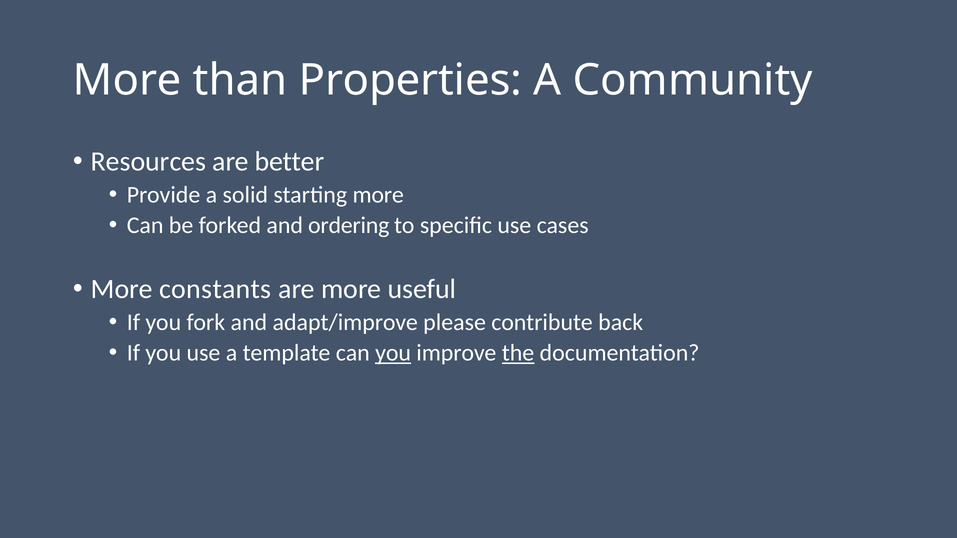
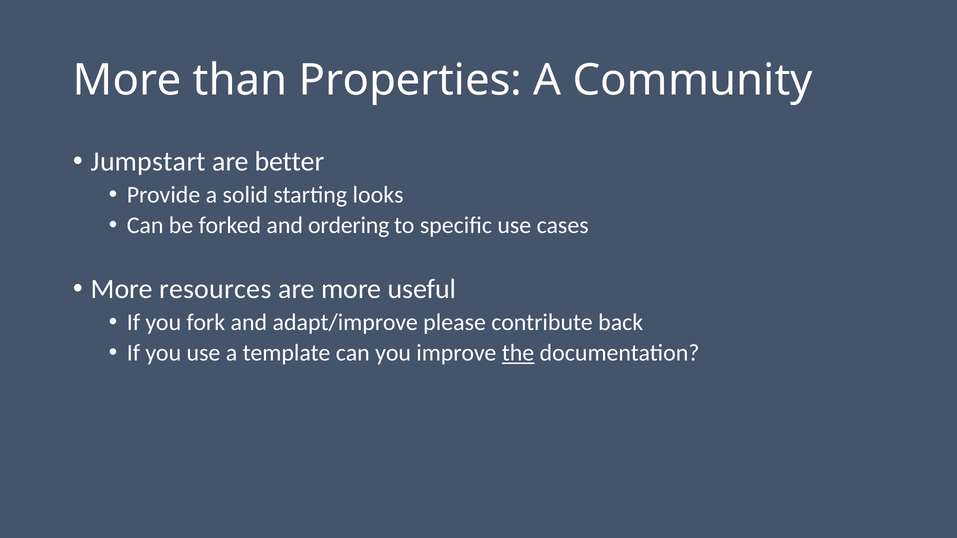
Resources: Resources -> Jumpstart
starting more: more -> looks
constants: constants -> resources
you at (393, 353) underline: present -> none
